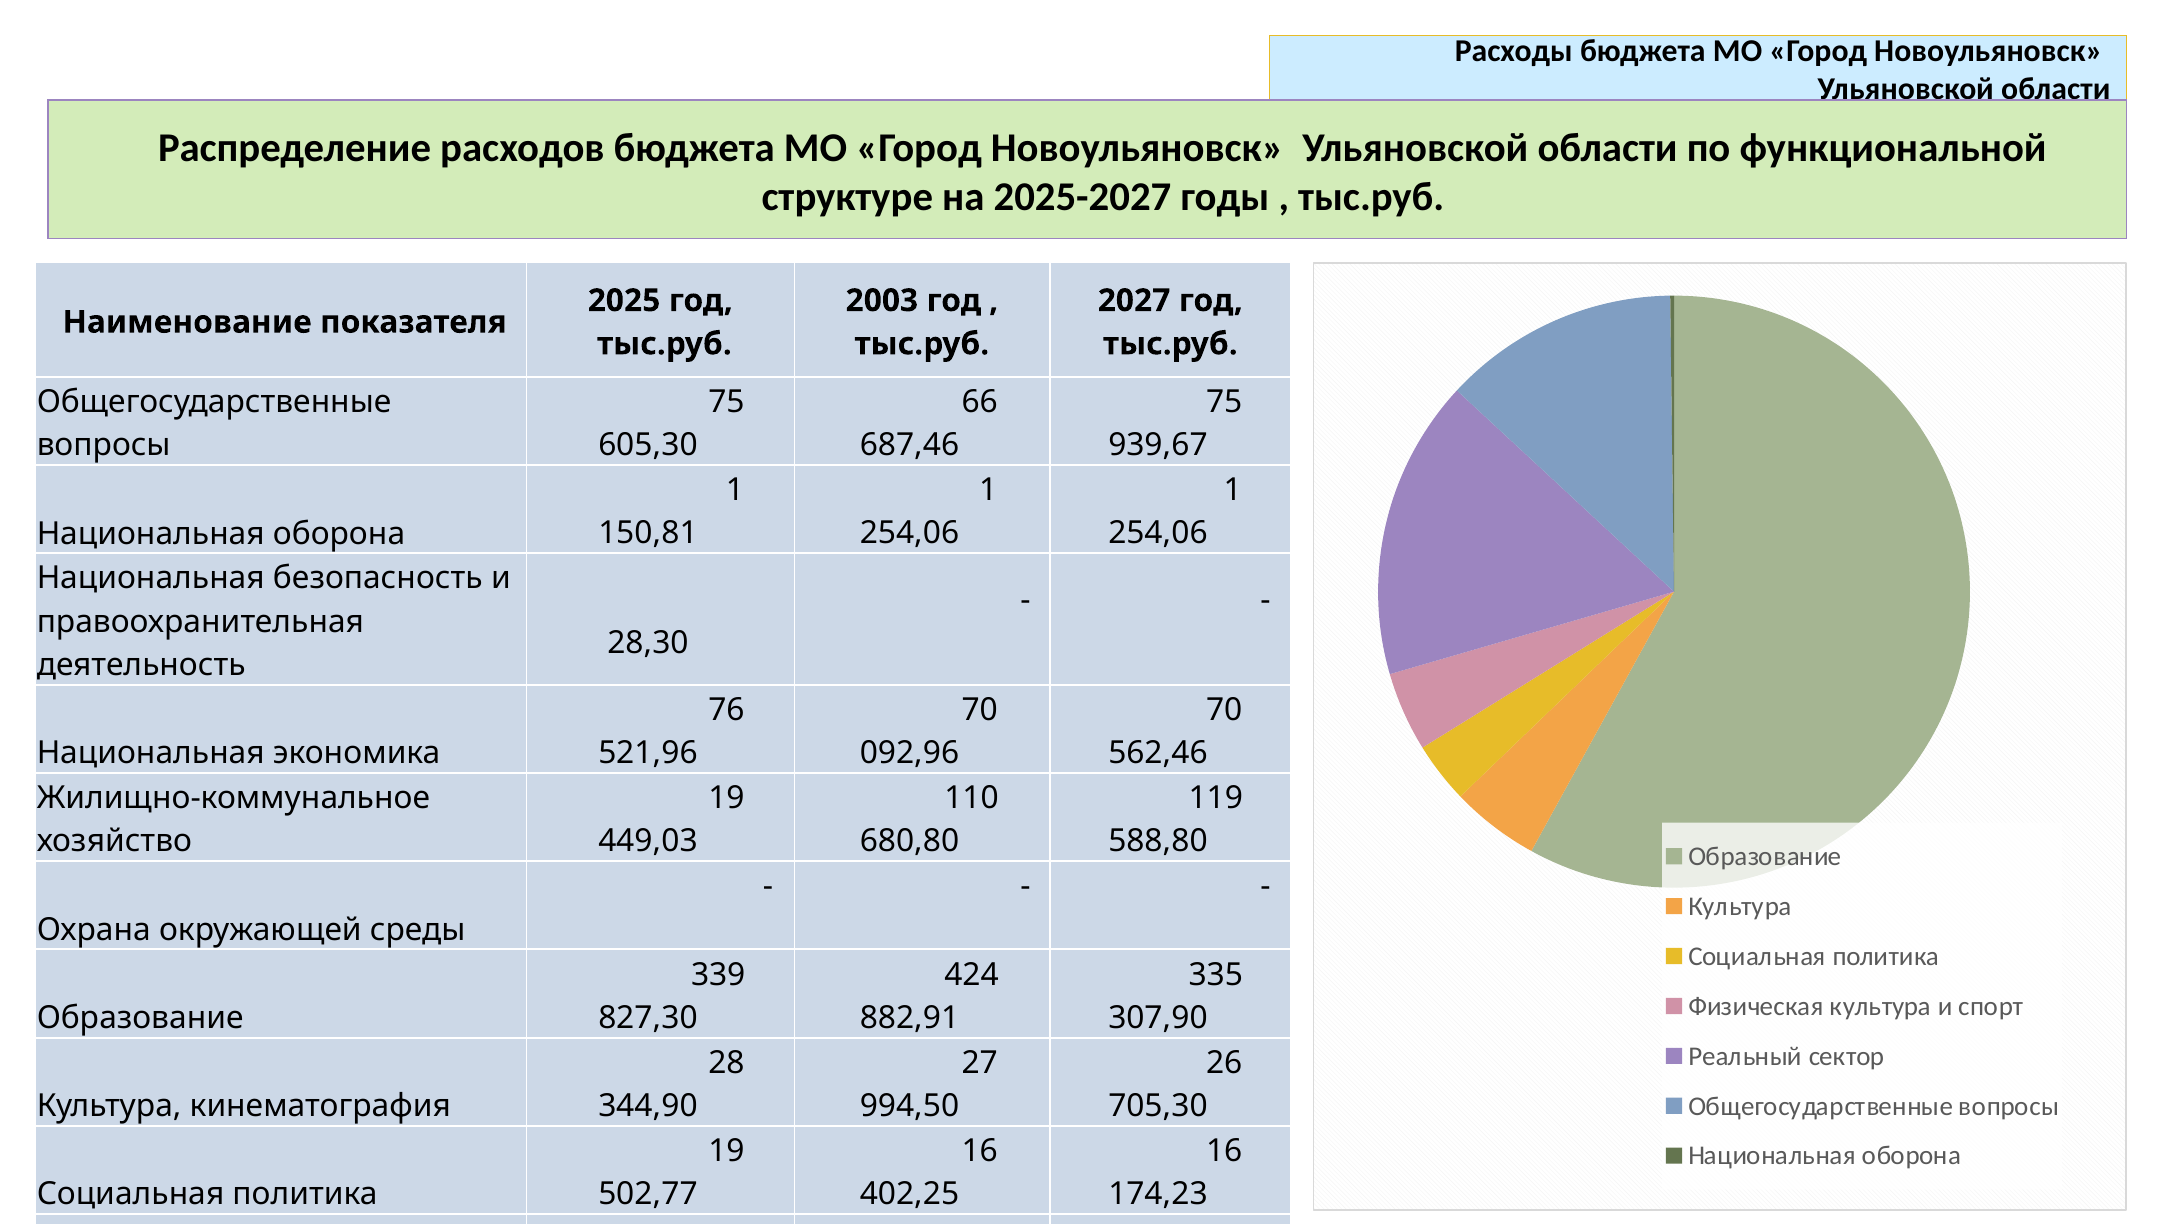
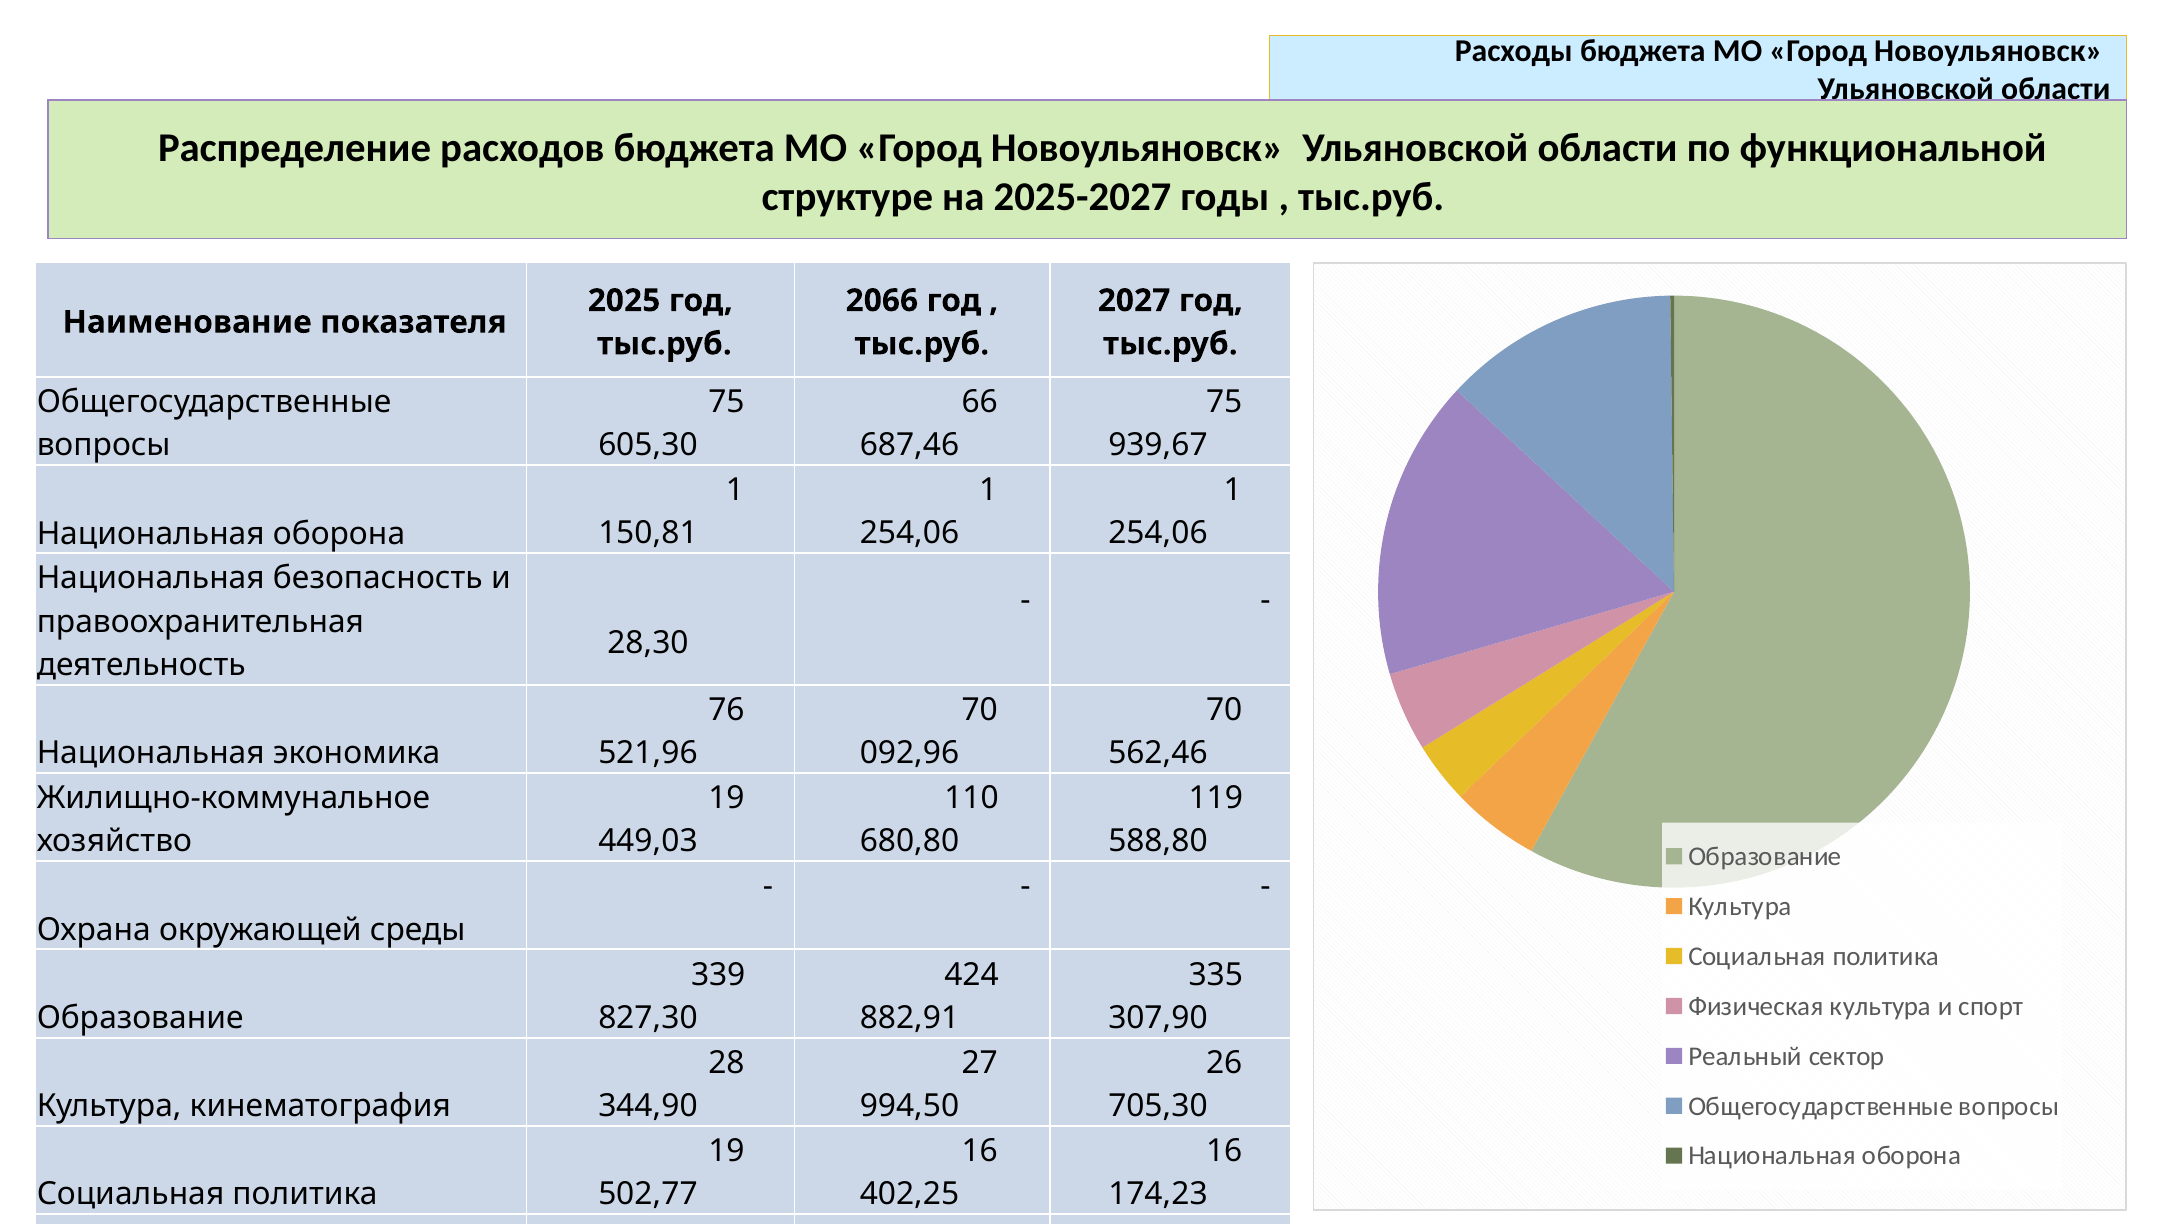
2003: 2003 -> 2066
